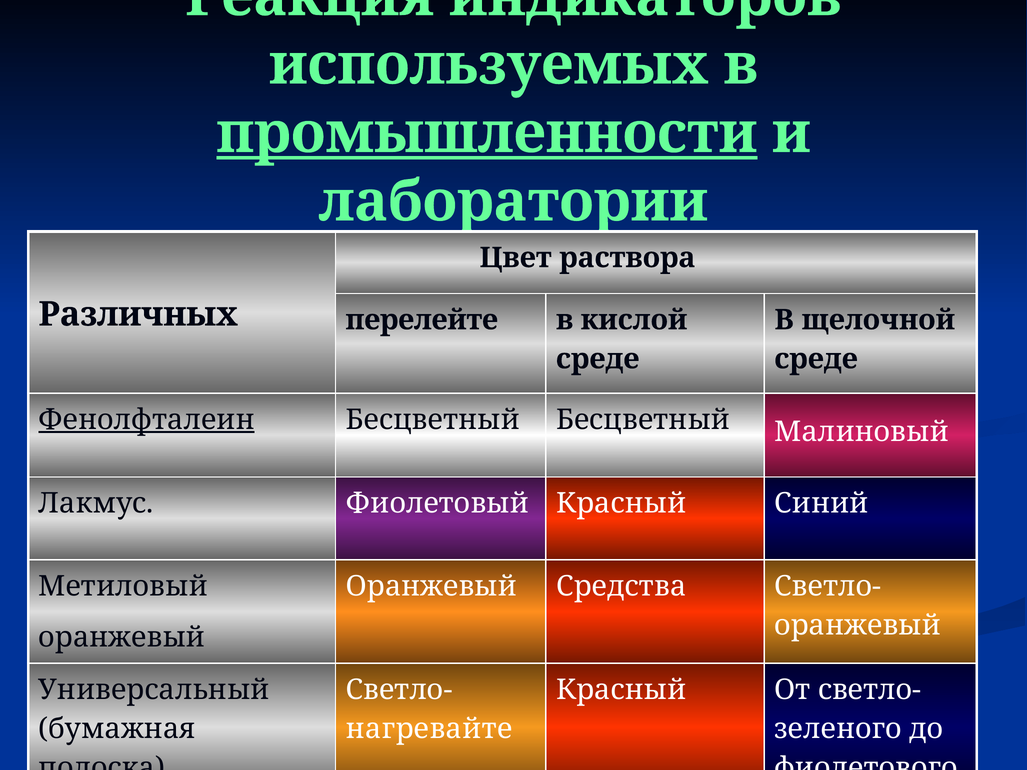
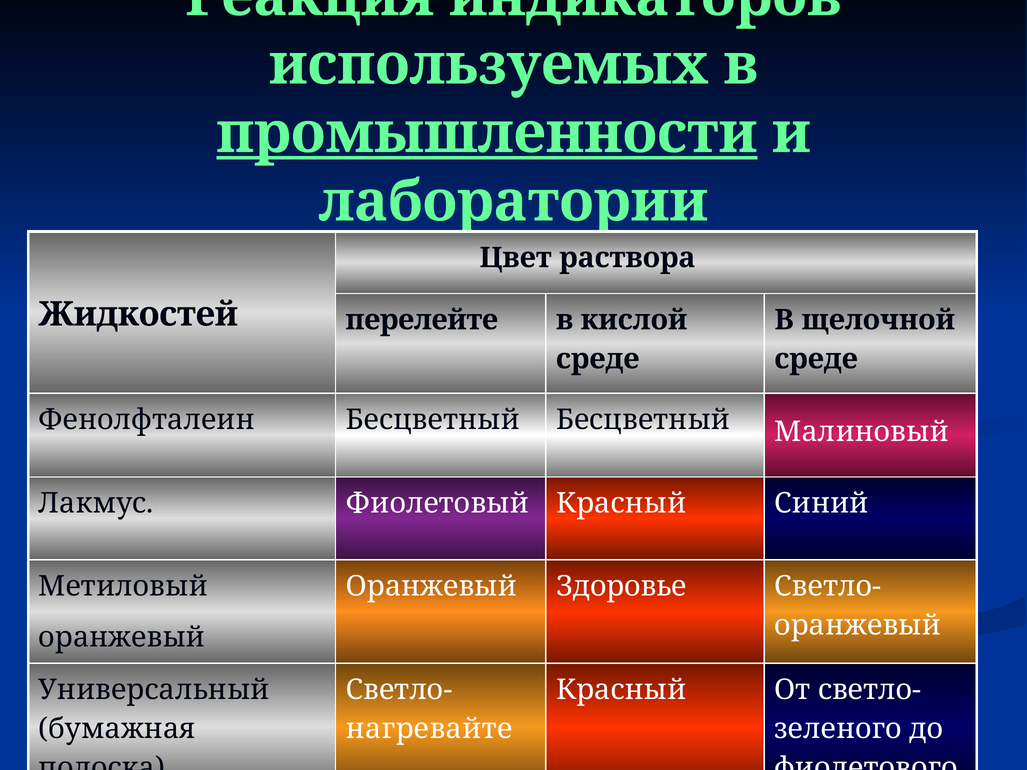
Различных: Различных -> Жидкостей
Фенолфталеин underline: present -> none
Средства: Средства -> Здоровье
